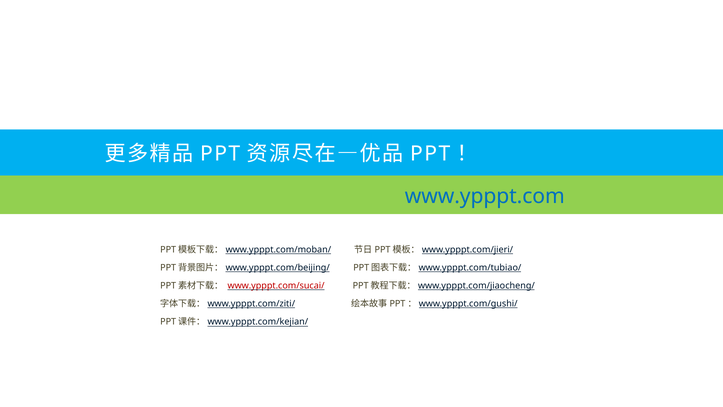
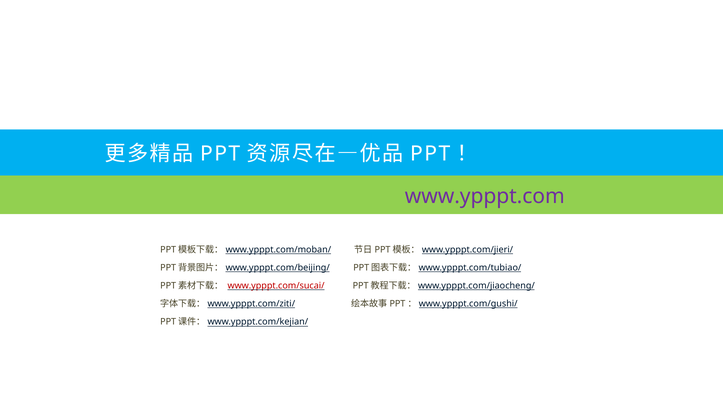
www.ypppt.com colour: blue -> purple
